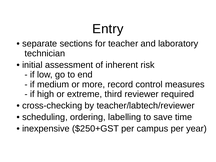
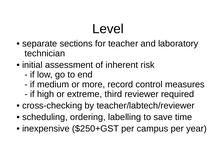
Entry: Entry -> Level
